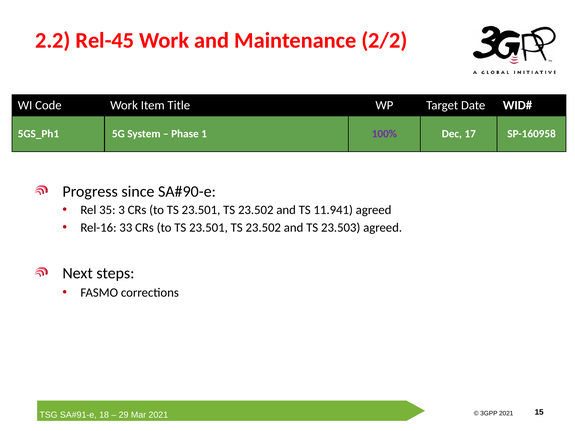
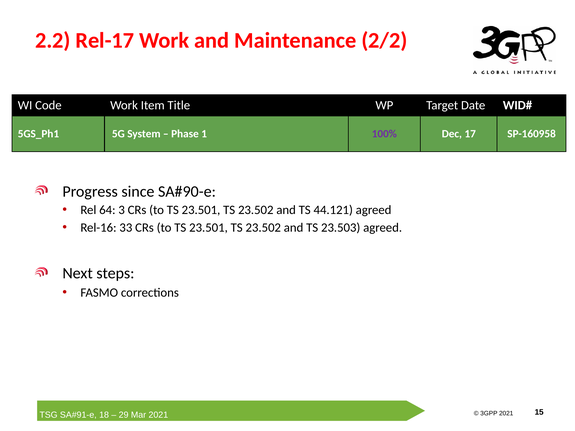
Rel-45: Rel-45 -> Rel-17
35: 35 -> 64
11.941: 11.941 -> 44.121
